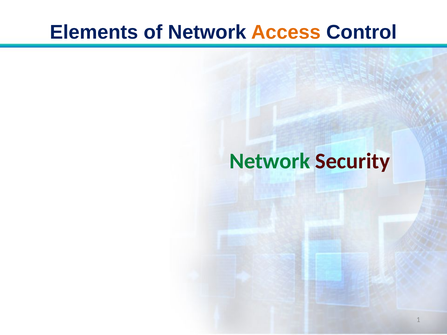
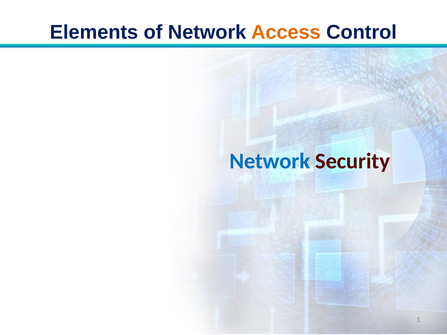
Network at (270, 161) colour: green -> blue
